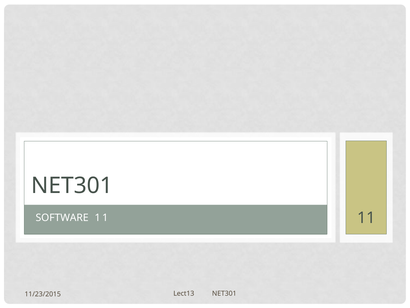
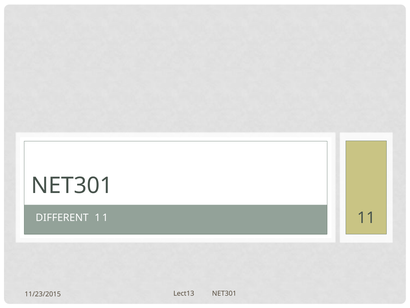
SOFTWARE: SOFTWARE -> DIFFERENT
